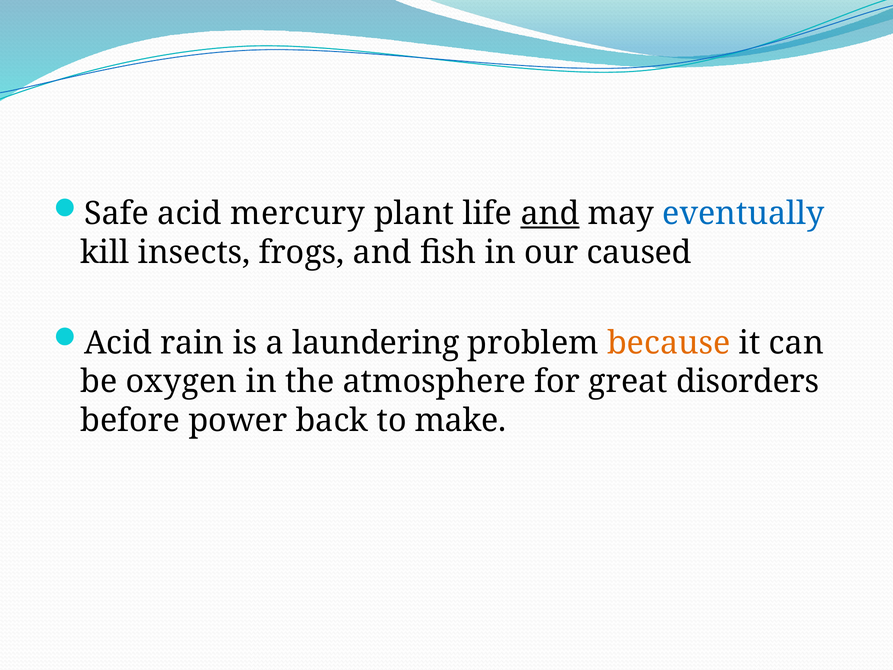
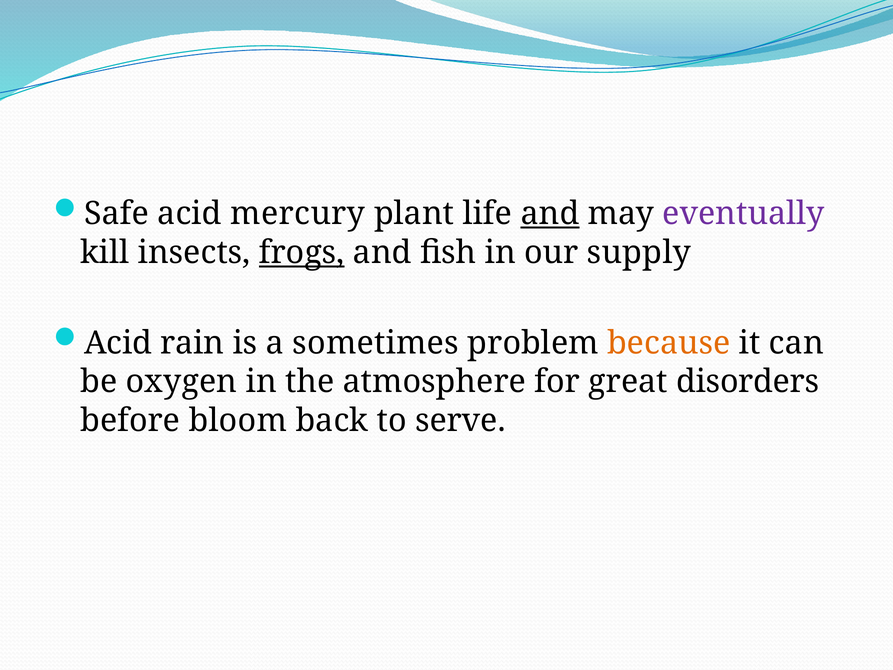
eventually colour: blue -> purple
frogs underline: none -> present
caused: caused -> supply
laundering: laundering -> sometimes
power: power -> bloom
make: make -> serve
